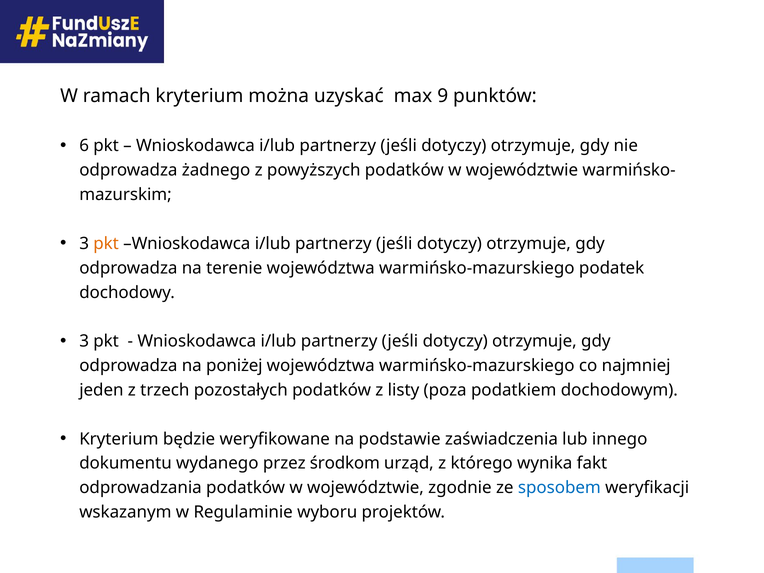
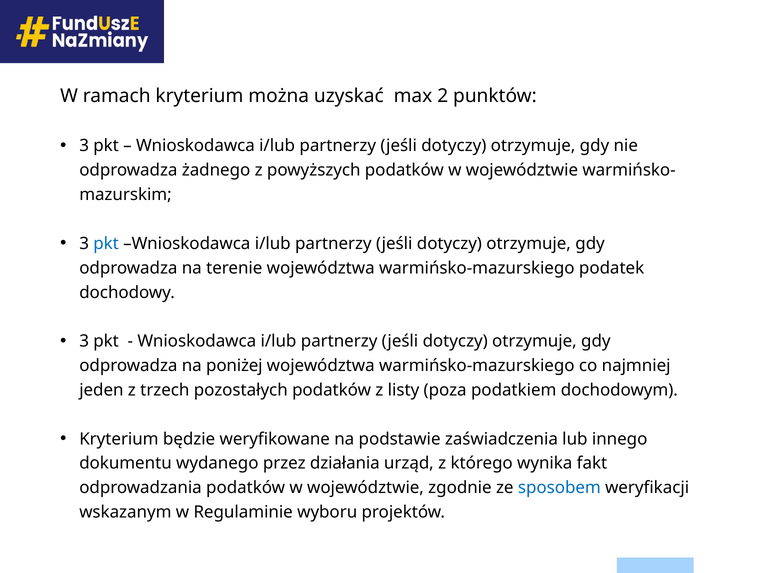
9: 9 -> 2
6 at (84, 146): 6 -> 3
pkt at (106, 244) colour: orange -> blue
środkom: środkom -> działania
